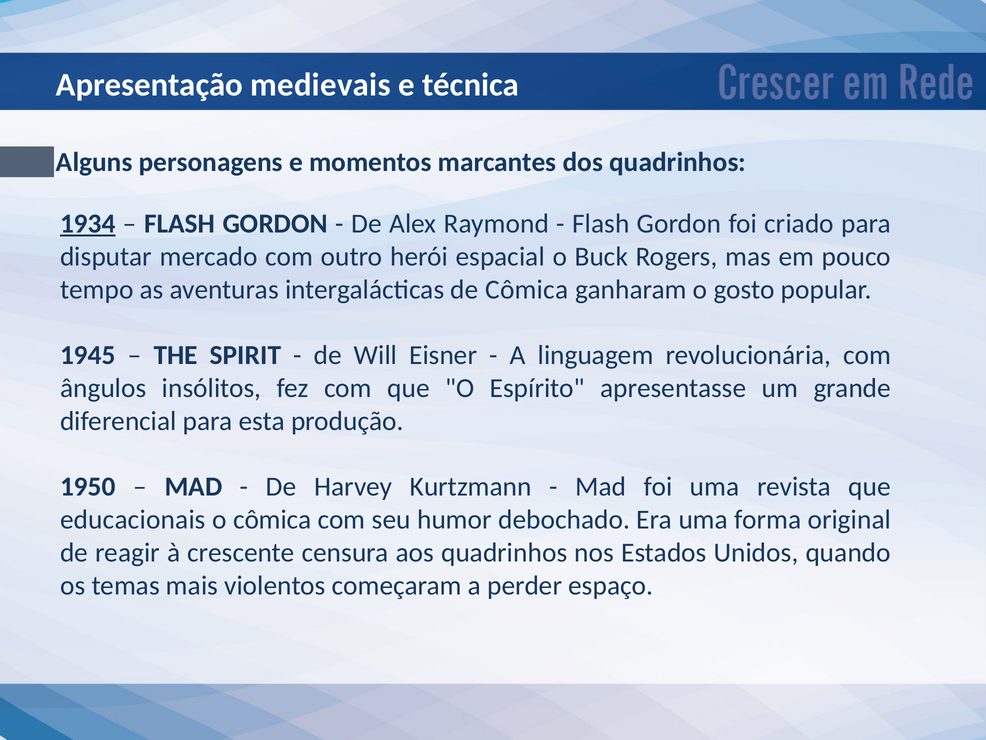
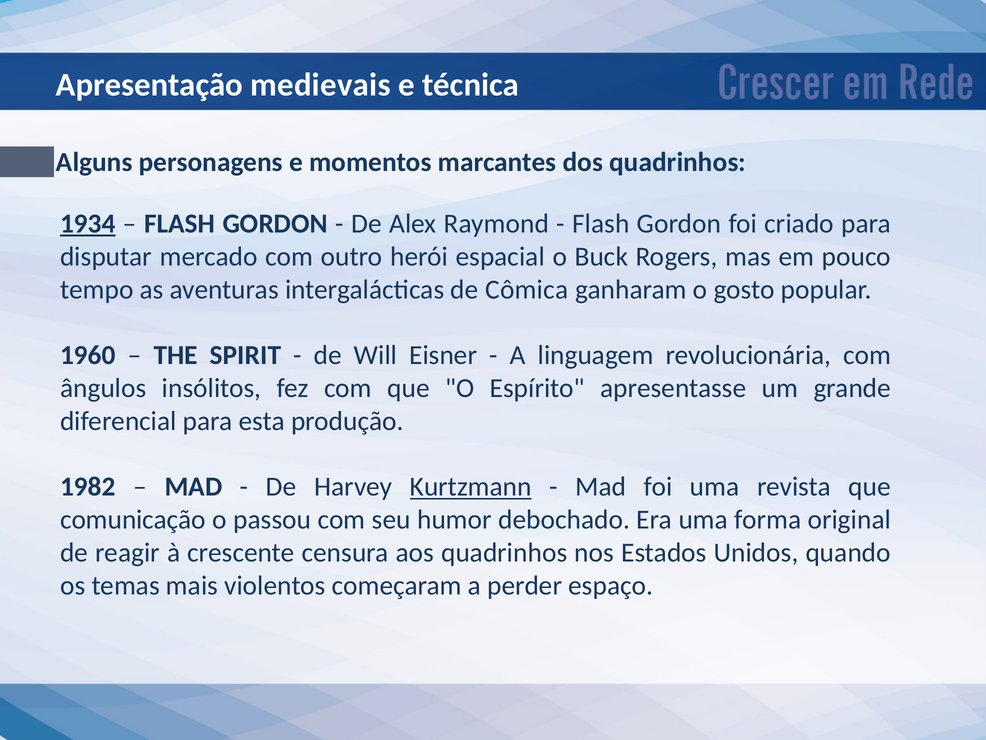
1945: 1945 -> 1960
1950: 1950 -> 1982
Kurtzmann underline: none -> present
educacionais: educacionais -> comunicação
o cômica: cômica -> passou
